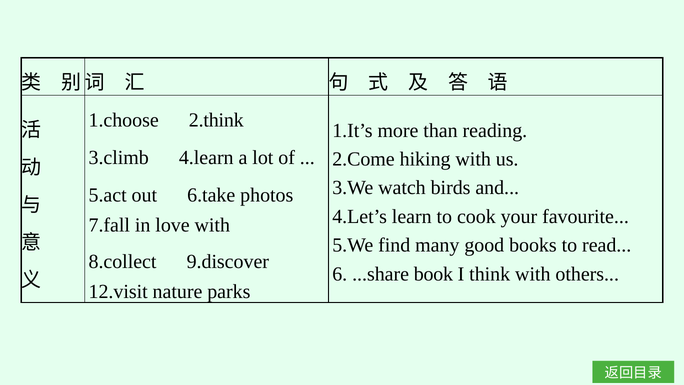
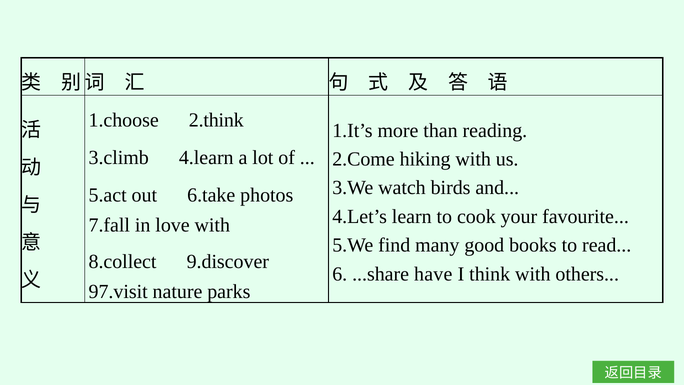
book: book -> have
12.visit: 12.visit -> 97.visit
